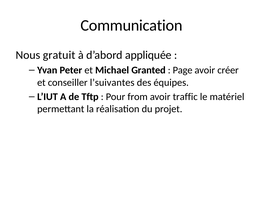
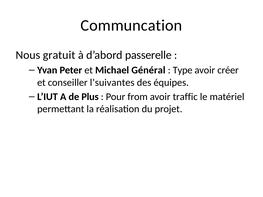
Communication: Communication -> Communcation
appliquée: appliquée -> passerelle
Granted: Granted -> Général
Page: Page -> Type
Tftp: Tftp -> Plus
